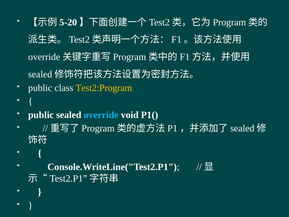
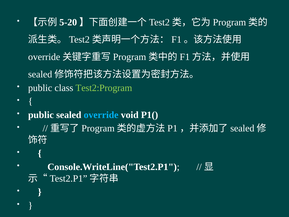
Test2:Program colour: yellow -> light green
